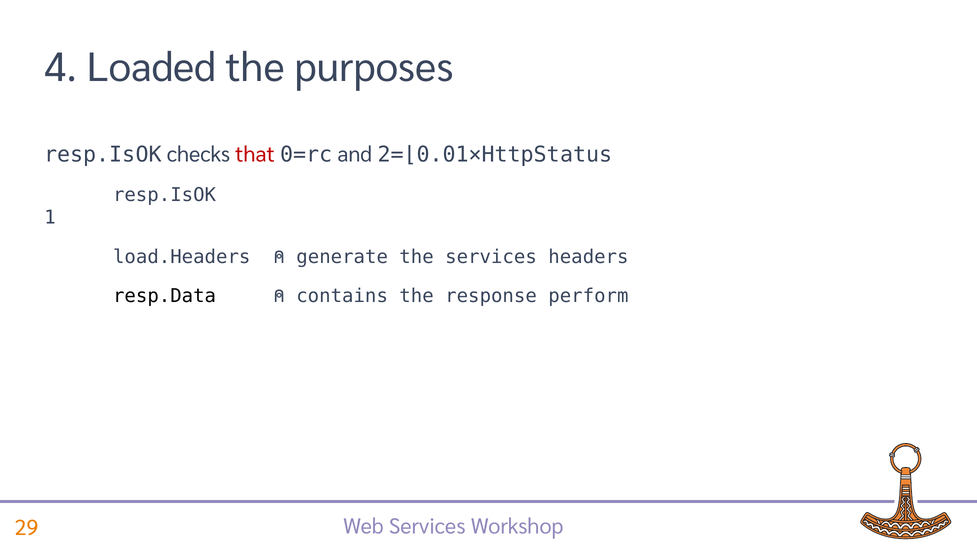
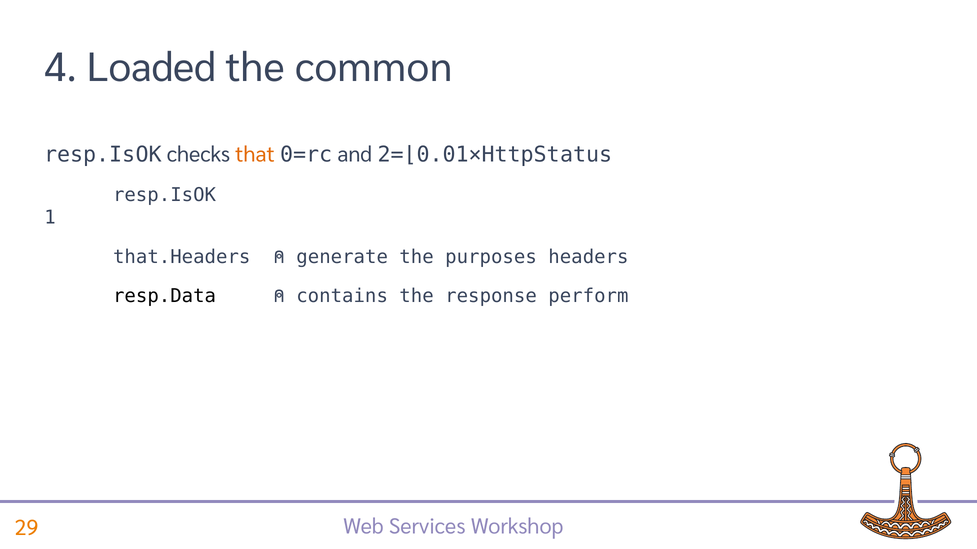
purposes: purposes -> common
that colour: red -> orange
load.Headers: load.Headers -> that.Headers
the services: services -> purposes
